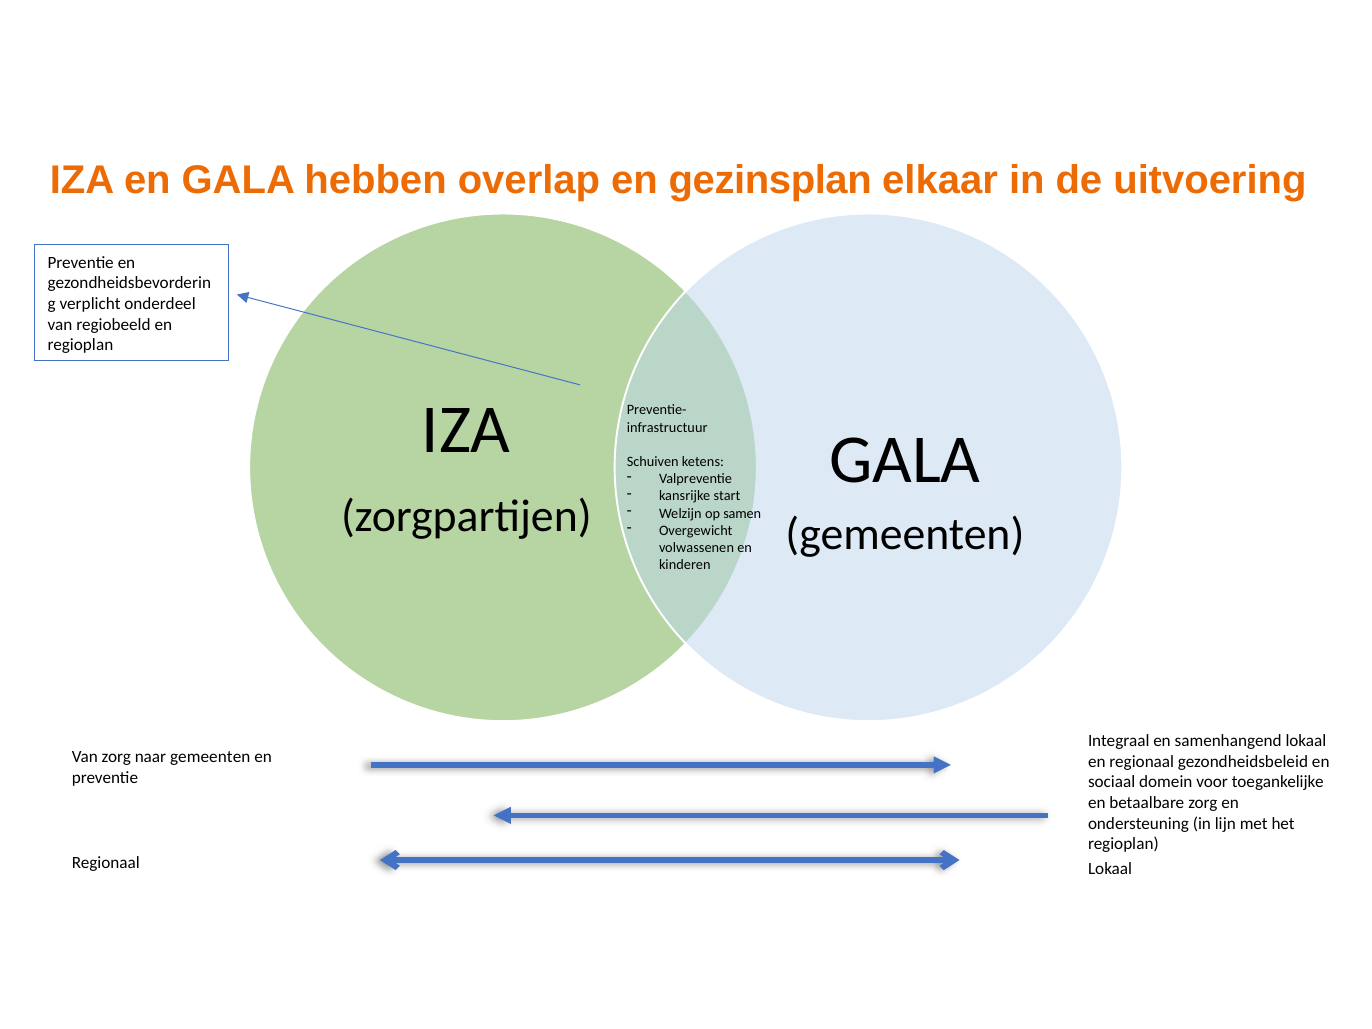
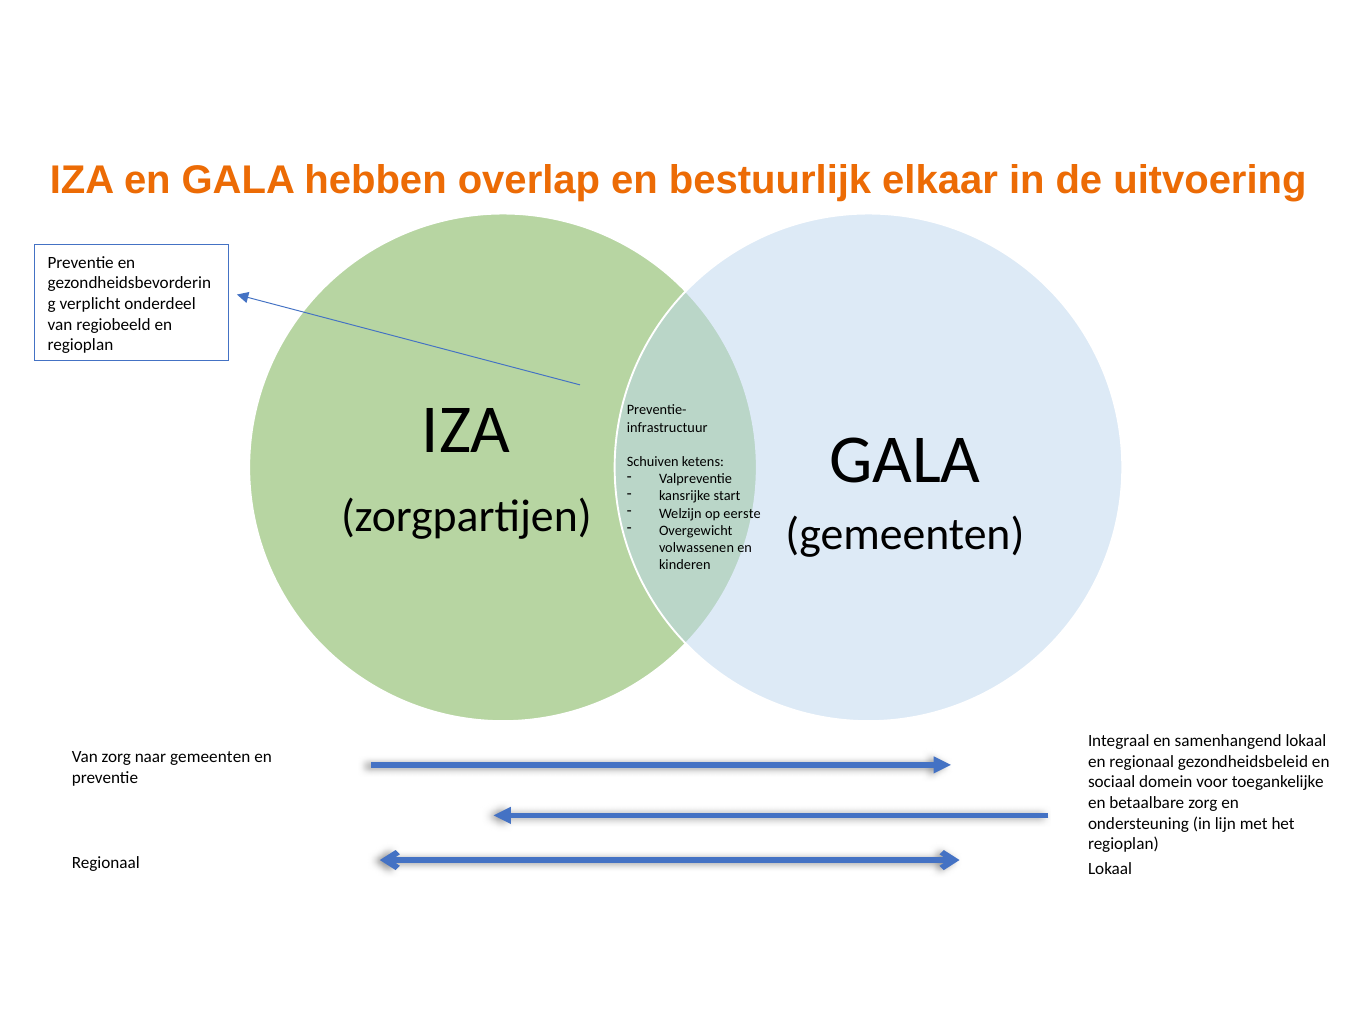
gezinsplan: gezinsplan -> bestuurlijk
samen: samen -> eerste
